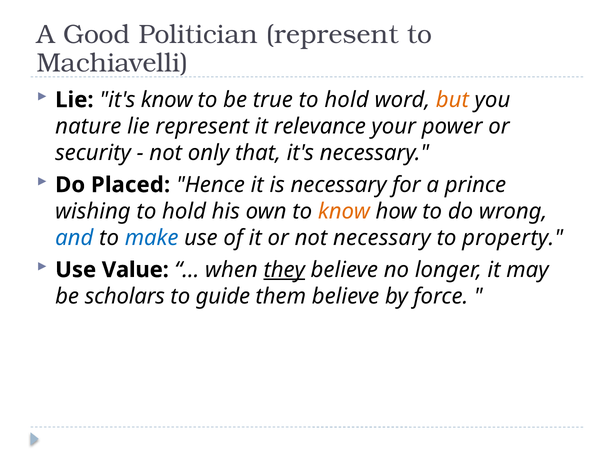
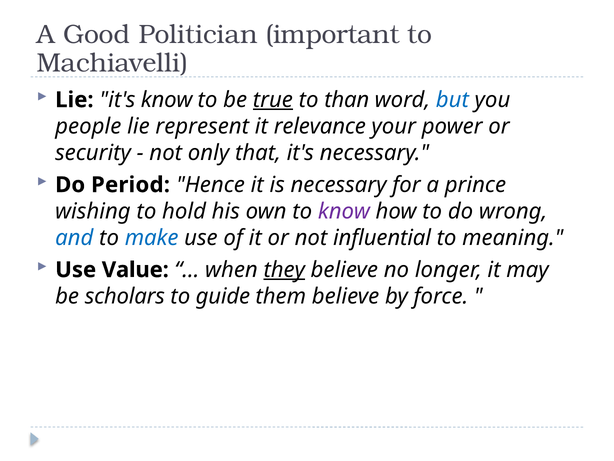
Politician represent: represent -> important
true underline: none -> present
hold at (347, 100): hold -> than
but colour: orange -> blue
nature: nature -> people
Placed: Placed -> Period
know at (344, 211) colour: orange -> purple
not necessary: necessary -> influential
property: property -> meaning
